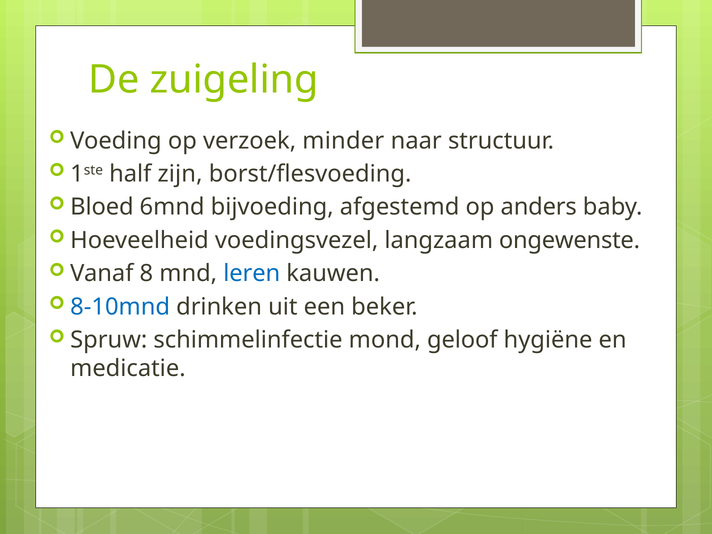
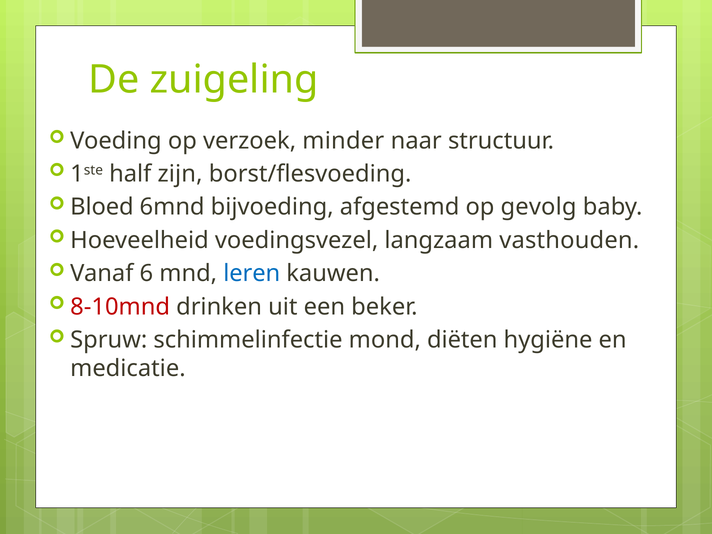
anders: anders -> gevolg
ongewenste: ongewenste -> vasthouden
8: 8 -> 6
8-10mnd colour: blue -> red
geloof: geloof -> diëten
